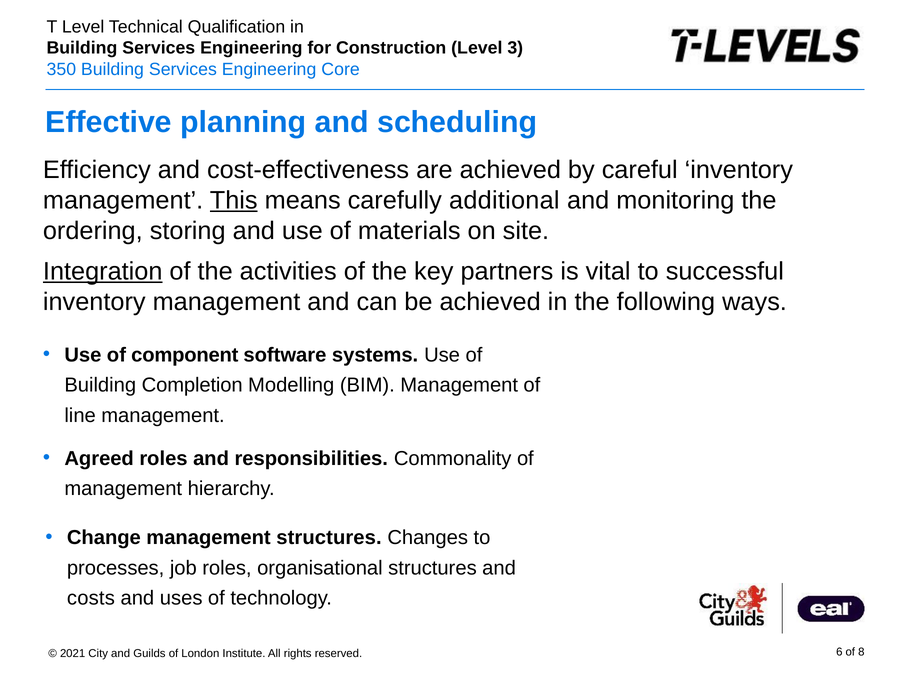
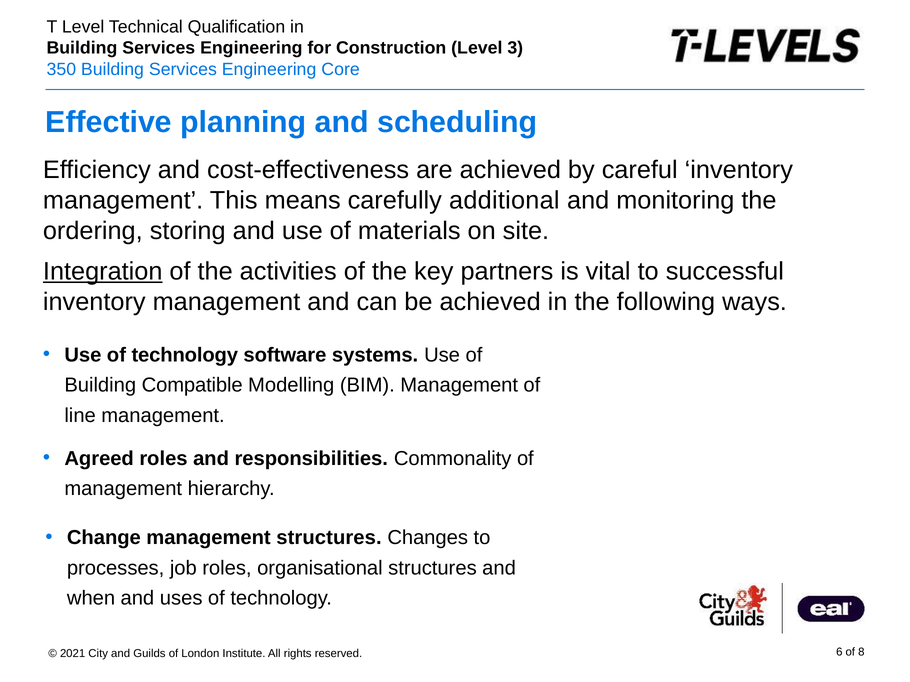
This underline: present -> none
Use of component: component -> technology
Completion: Completion -> Compatible
costs: costs -> when
